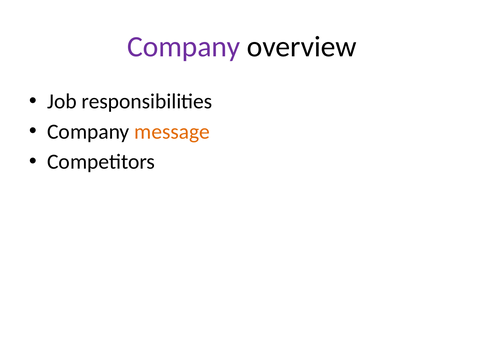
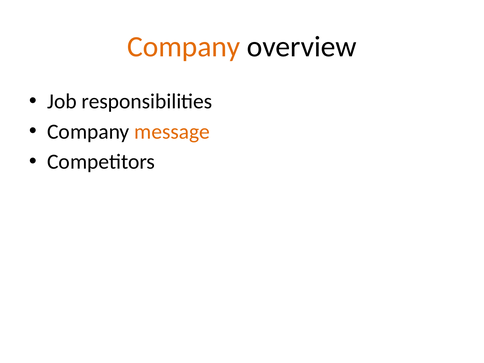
Company at (184, 47) colour: purple -> orange
